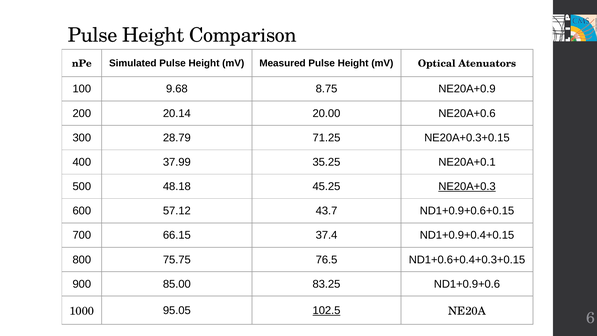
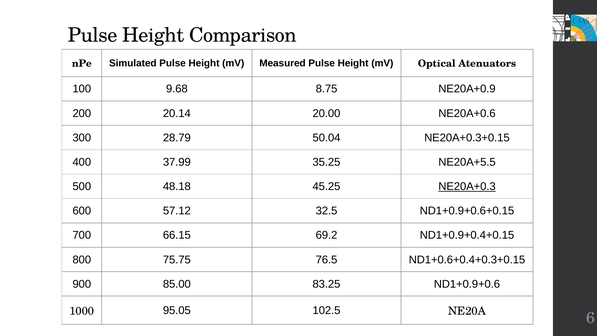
71.25: 71.25 -> 50.04
NE20A+0.1: NE20A+0.1 -> NE20A+5.5
43.7: 43.7 -> 32.5
37.4: 37.4 -> 69.2
102.5 underline: present -> none
